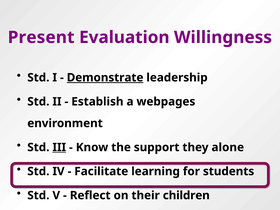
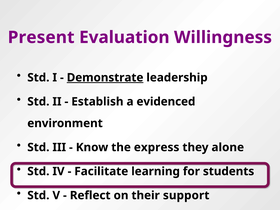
webpages: webpages -> evidenced
III underline: present -> none
support: support -> express
children: children -> support
